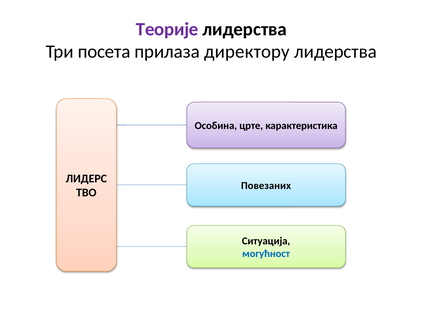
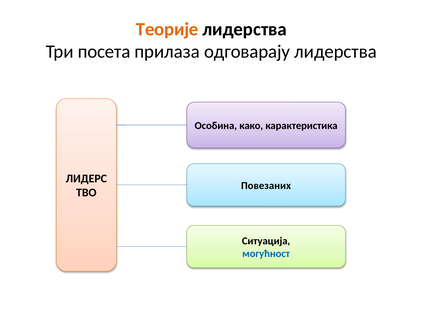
Теорије colour: purple -> orange
директору: директору -> одговарају
црте: црте -> како
